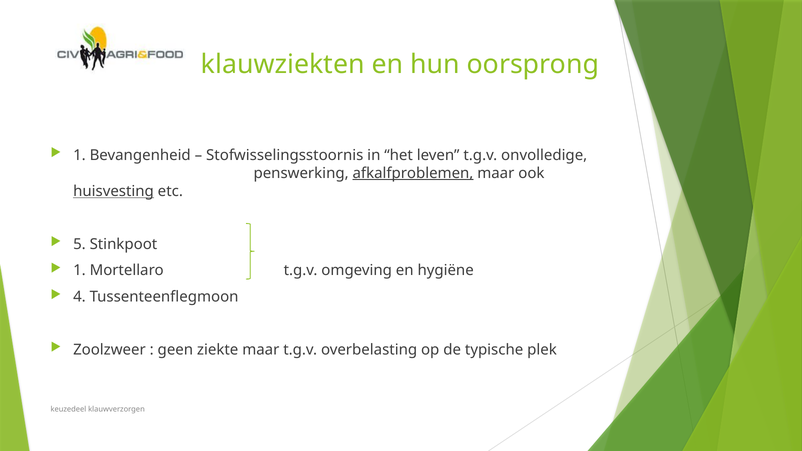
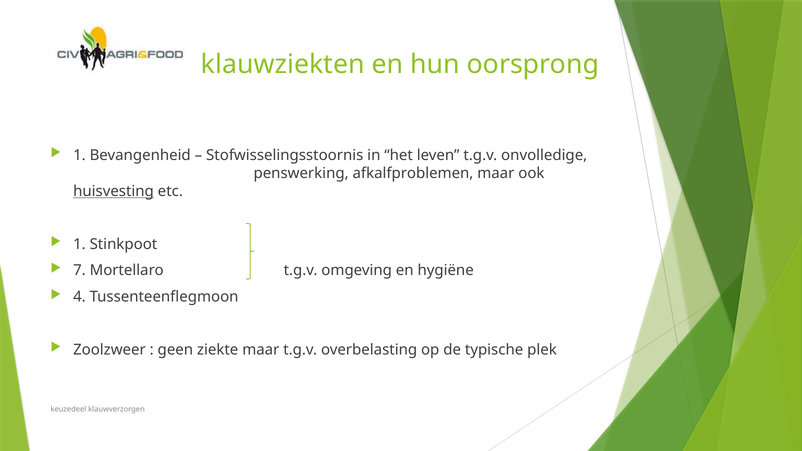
afkalfproblemen underline: present -> none
5 at (79, 244): 5 -> 1
1 at (79, 271): 1 -> 7
